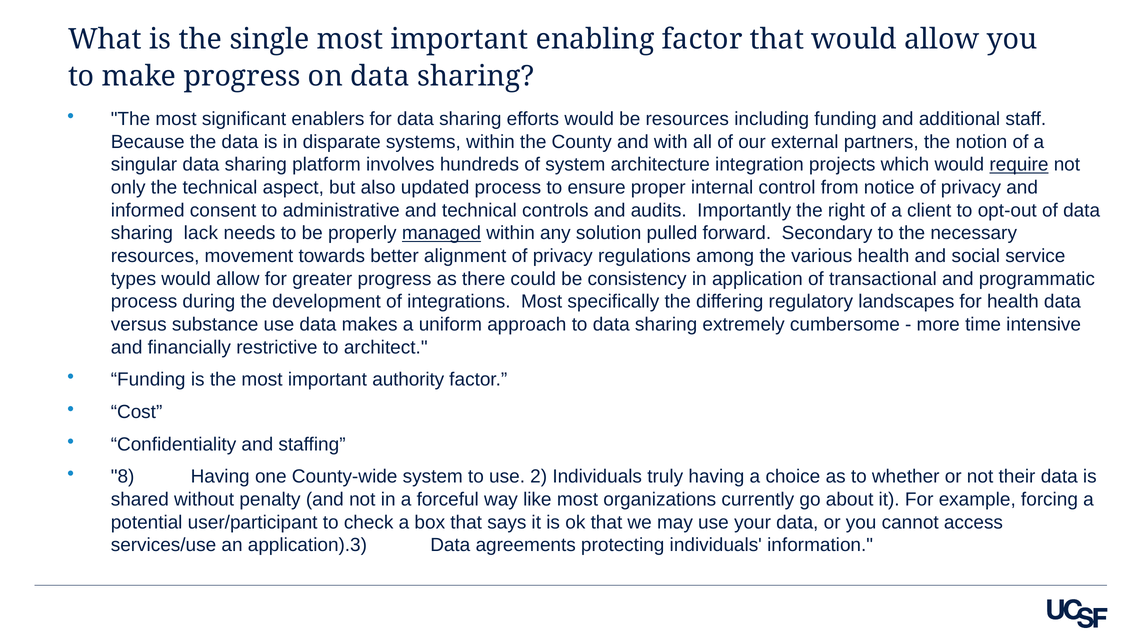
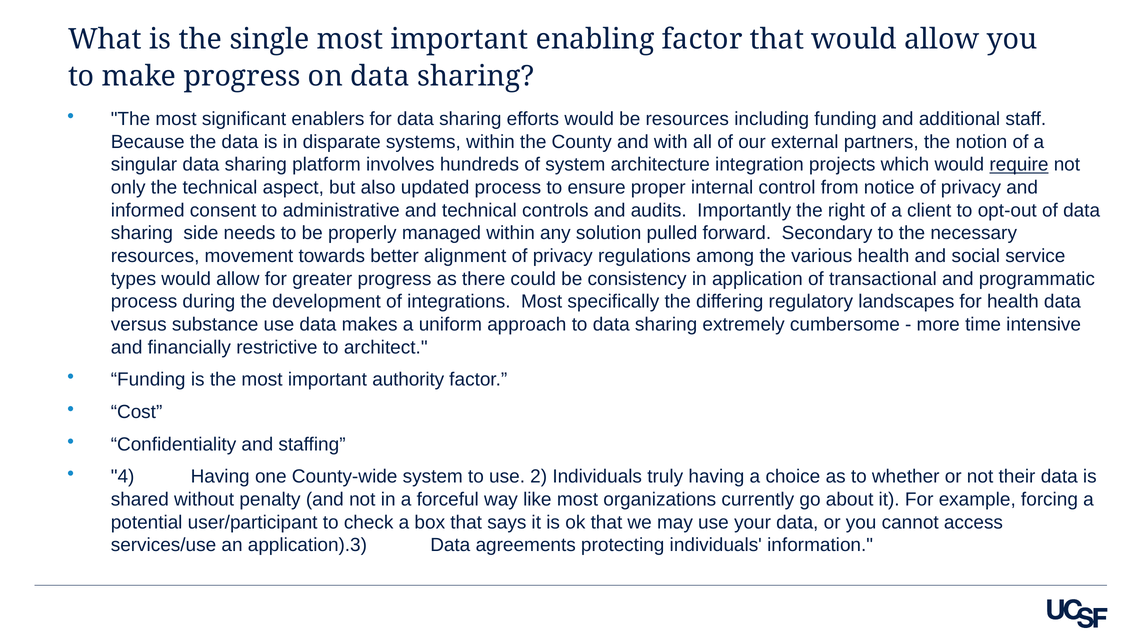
lack: lack -> side
managed underline: present -> none
8: 8 -> 4
